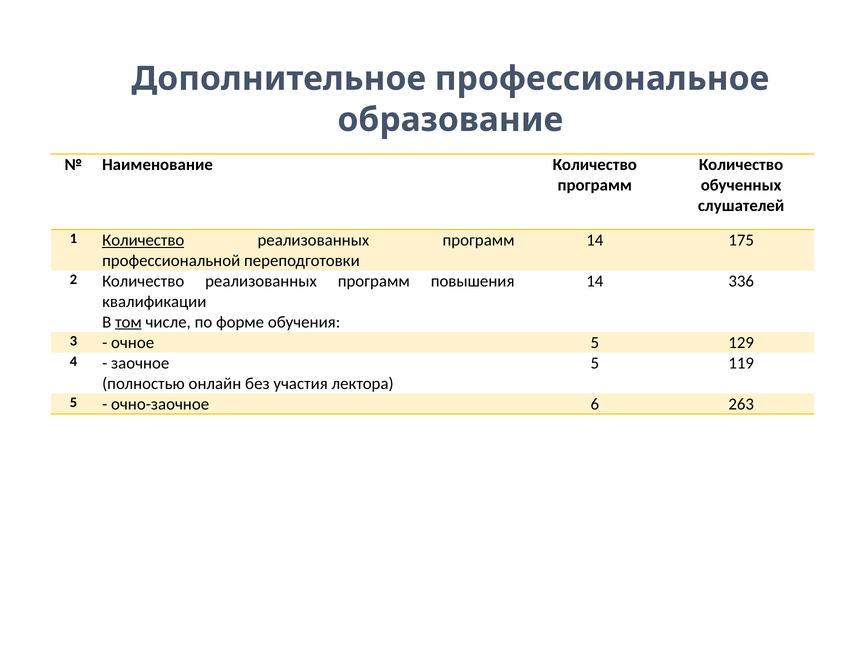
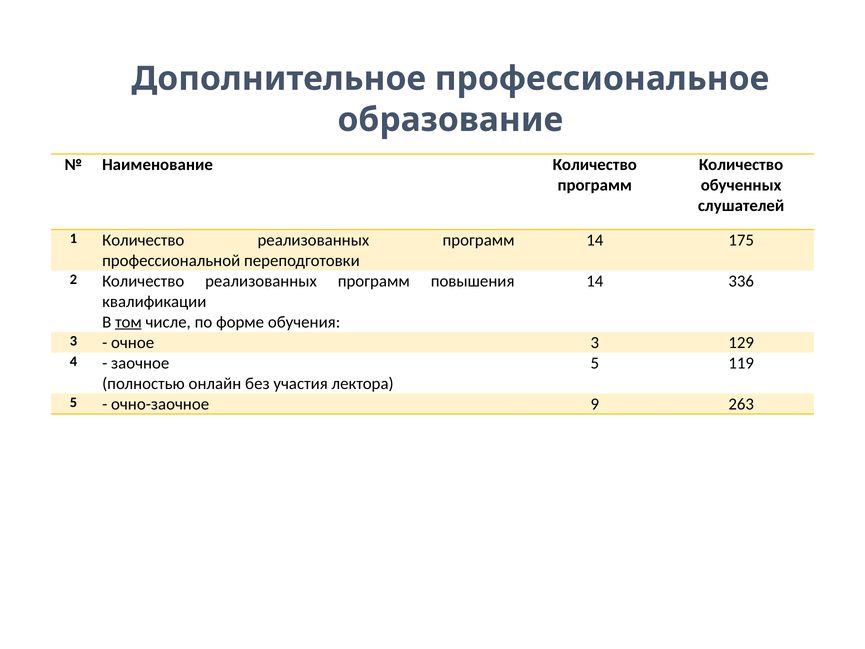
Количество at (143, 240) underline: present -> none
очное 5: 5 -> 3
6: 6 -> 9
